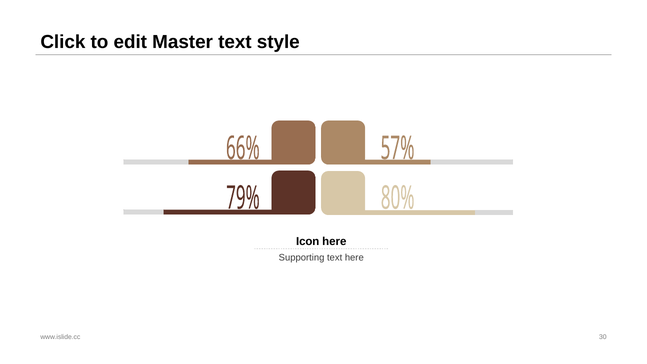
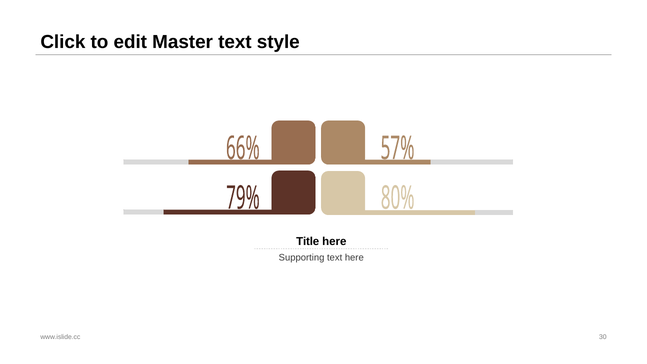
Icon: Icon -> Title
